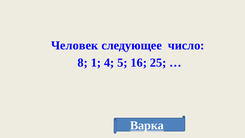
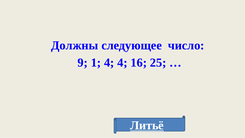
Человек: Человек -> Должны
8: 8 -> 9
4 5: 5 -> 4
Варка: Варка -> Литьё
